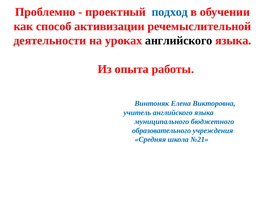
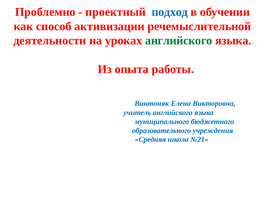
английского at (179, 41) colour: black -> green
